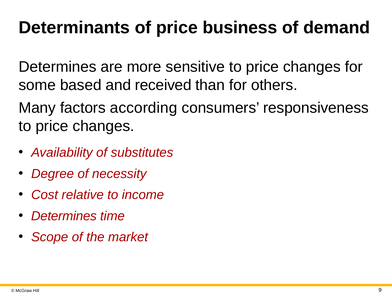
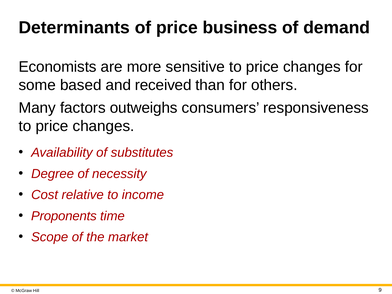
Determines at (58, 67): Determines -> Economists
according: according -> outweighs
Determines at (64, 216): Determines -> Proponents
